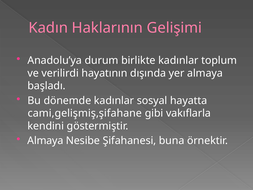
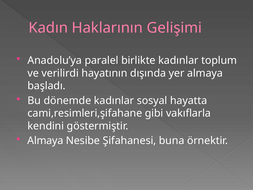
durum: durum -> paralel
cami,gelişmiş,şifahane: cami,gelişmiş,şifahane -> cami,resimleri,şifahane
